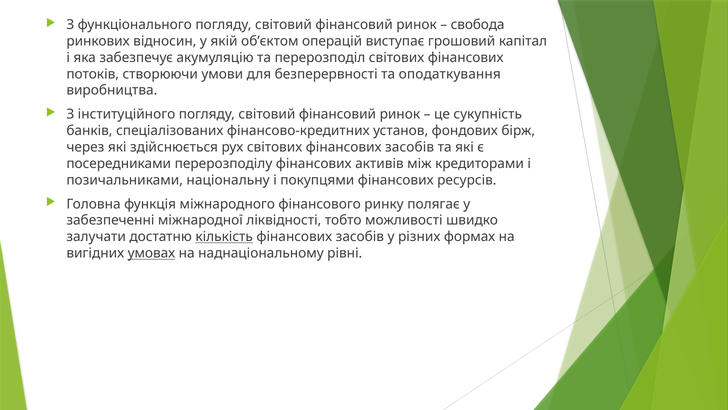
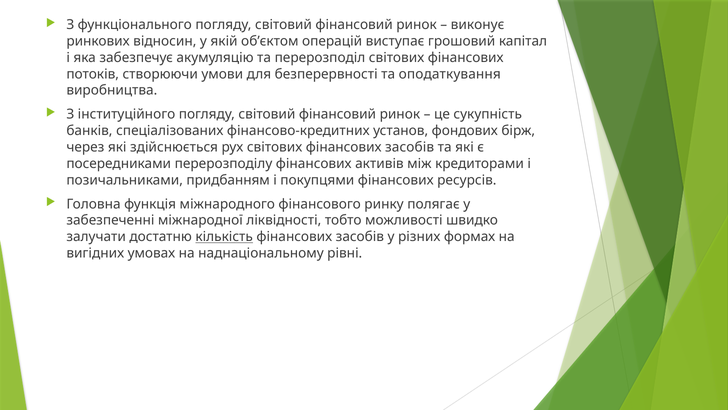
свобода: свобода -> виконує
національну: національну -> придбанням
умовах underline: present -> none
